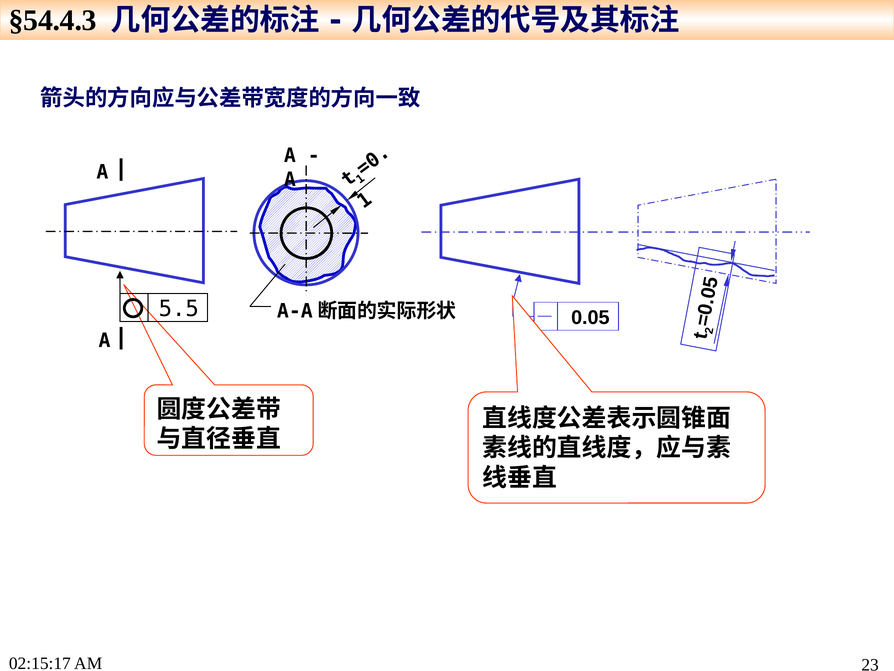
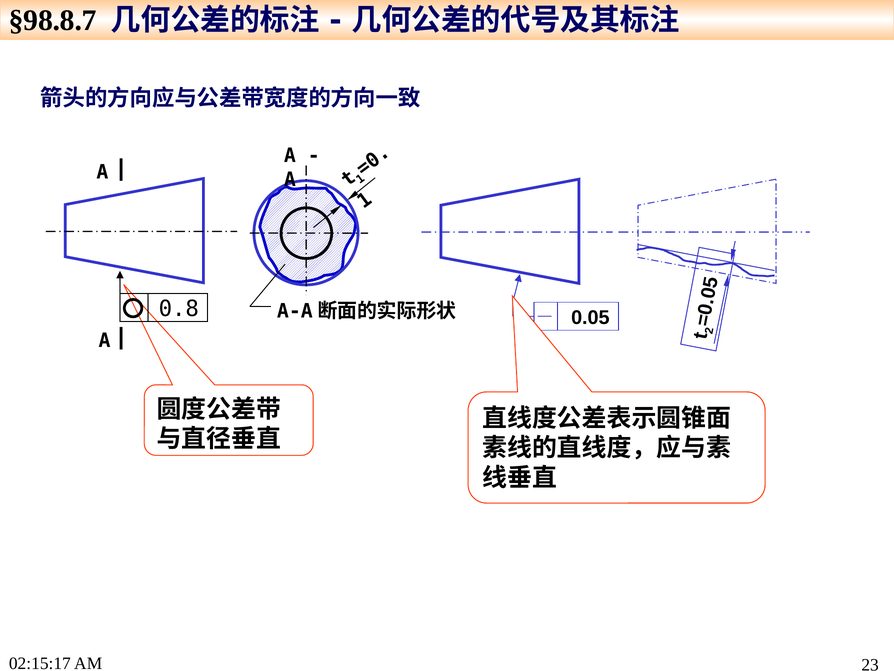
§54.4.3: §54.4.3 -> §98.8.7
5.5: 5.5 -> 0.8
